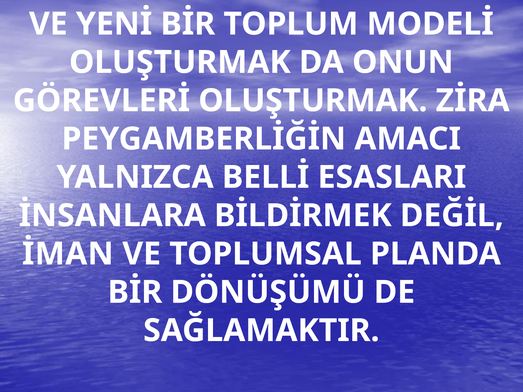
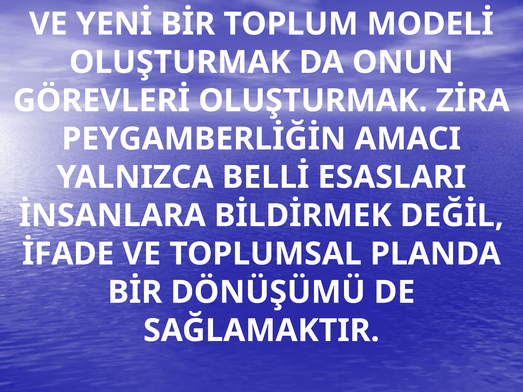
İMAN: İMAN -> İFADE
